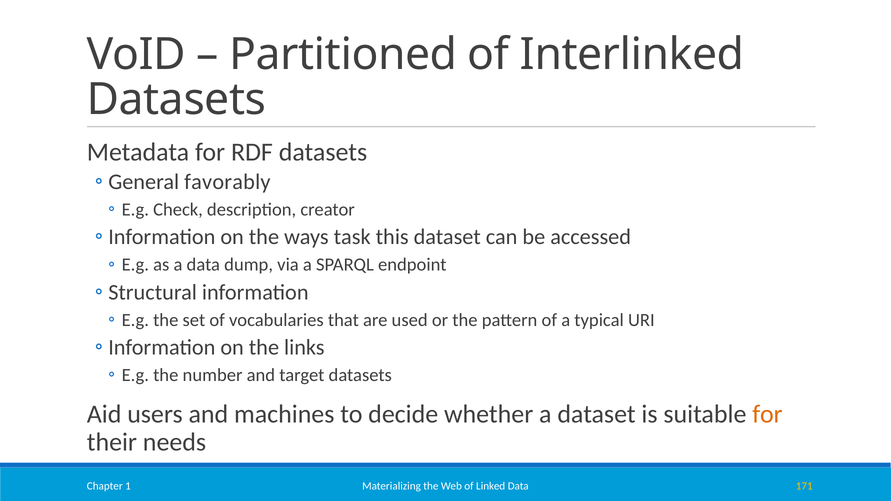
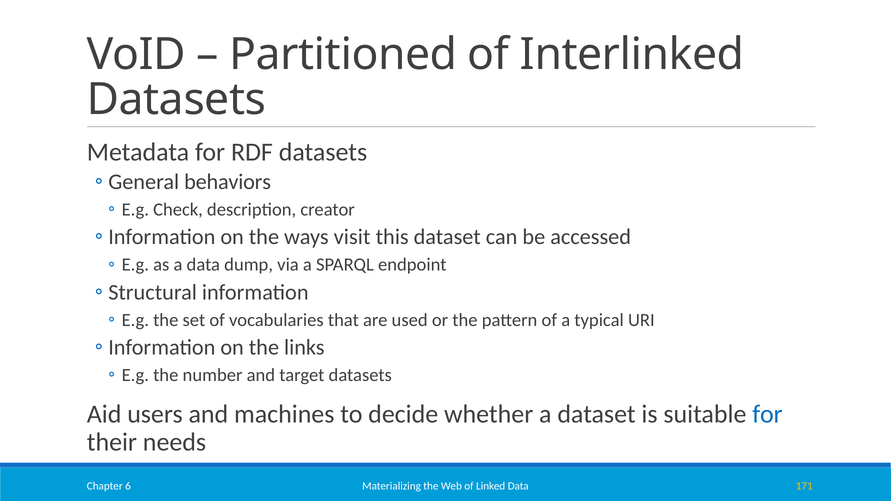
favorably: favorably -> behaviors
task: task -> visit
for at (767, 414) colour: orange -> blue
1: 1 -> 6
